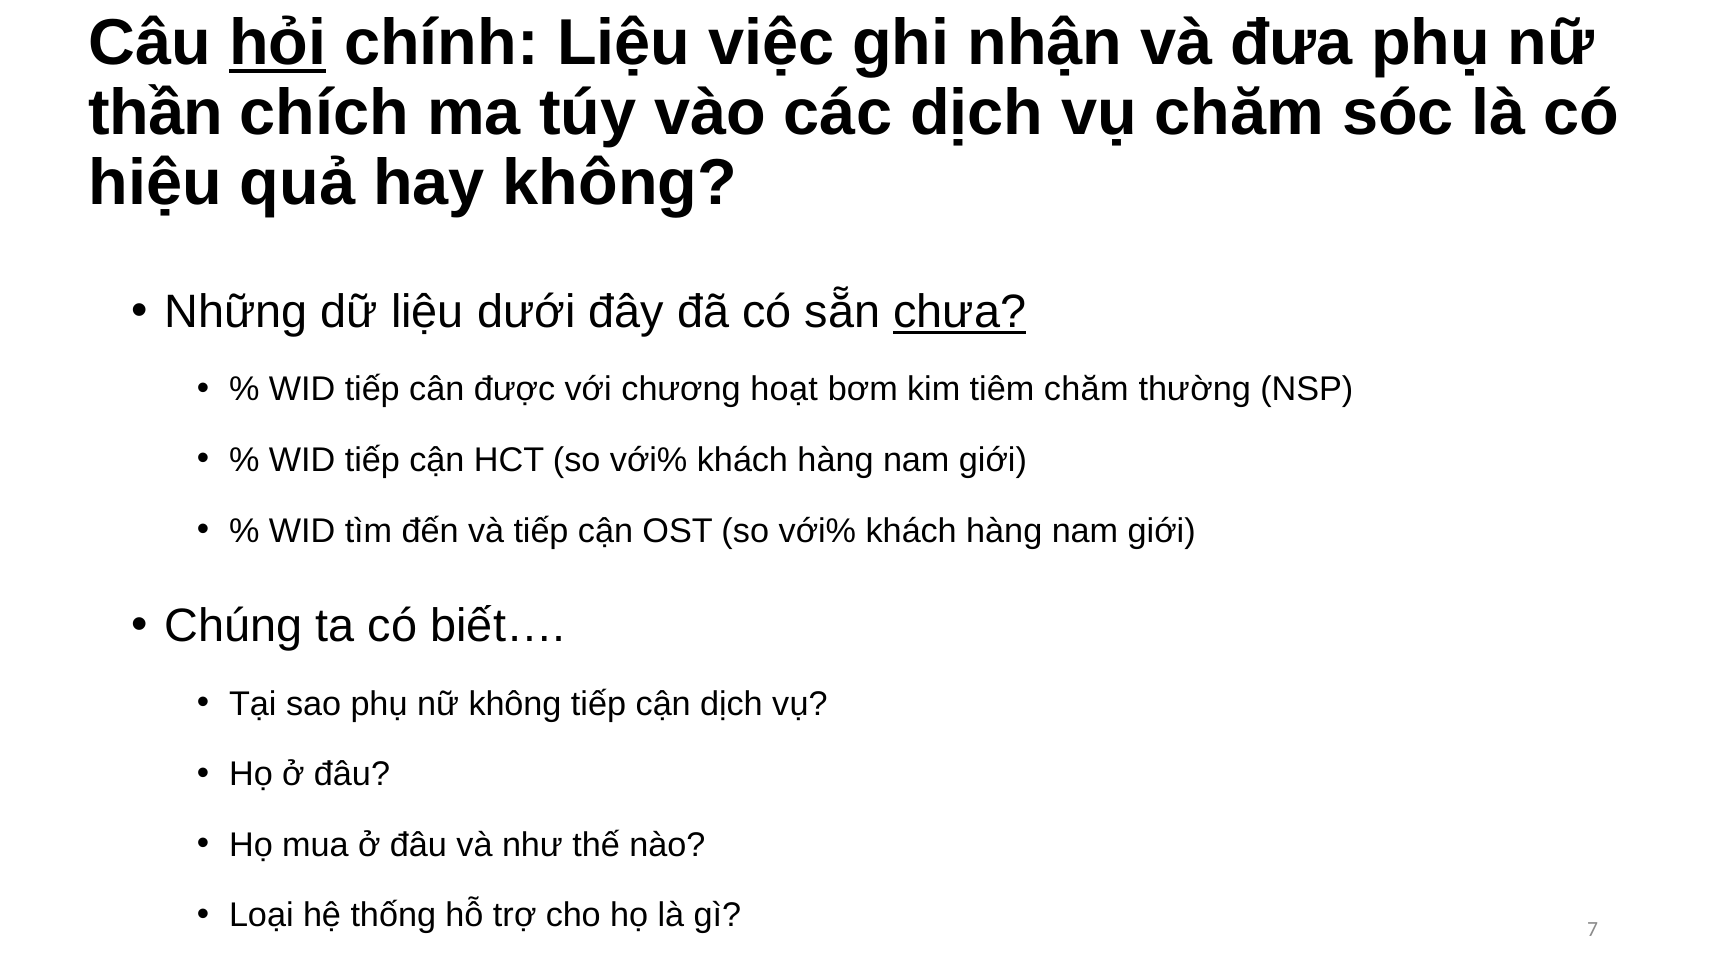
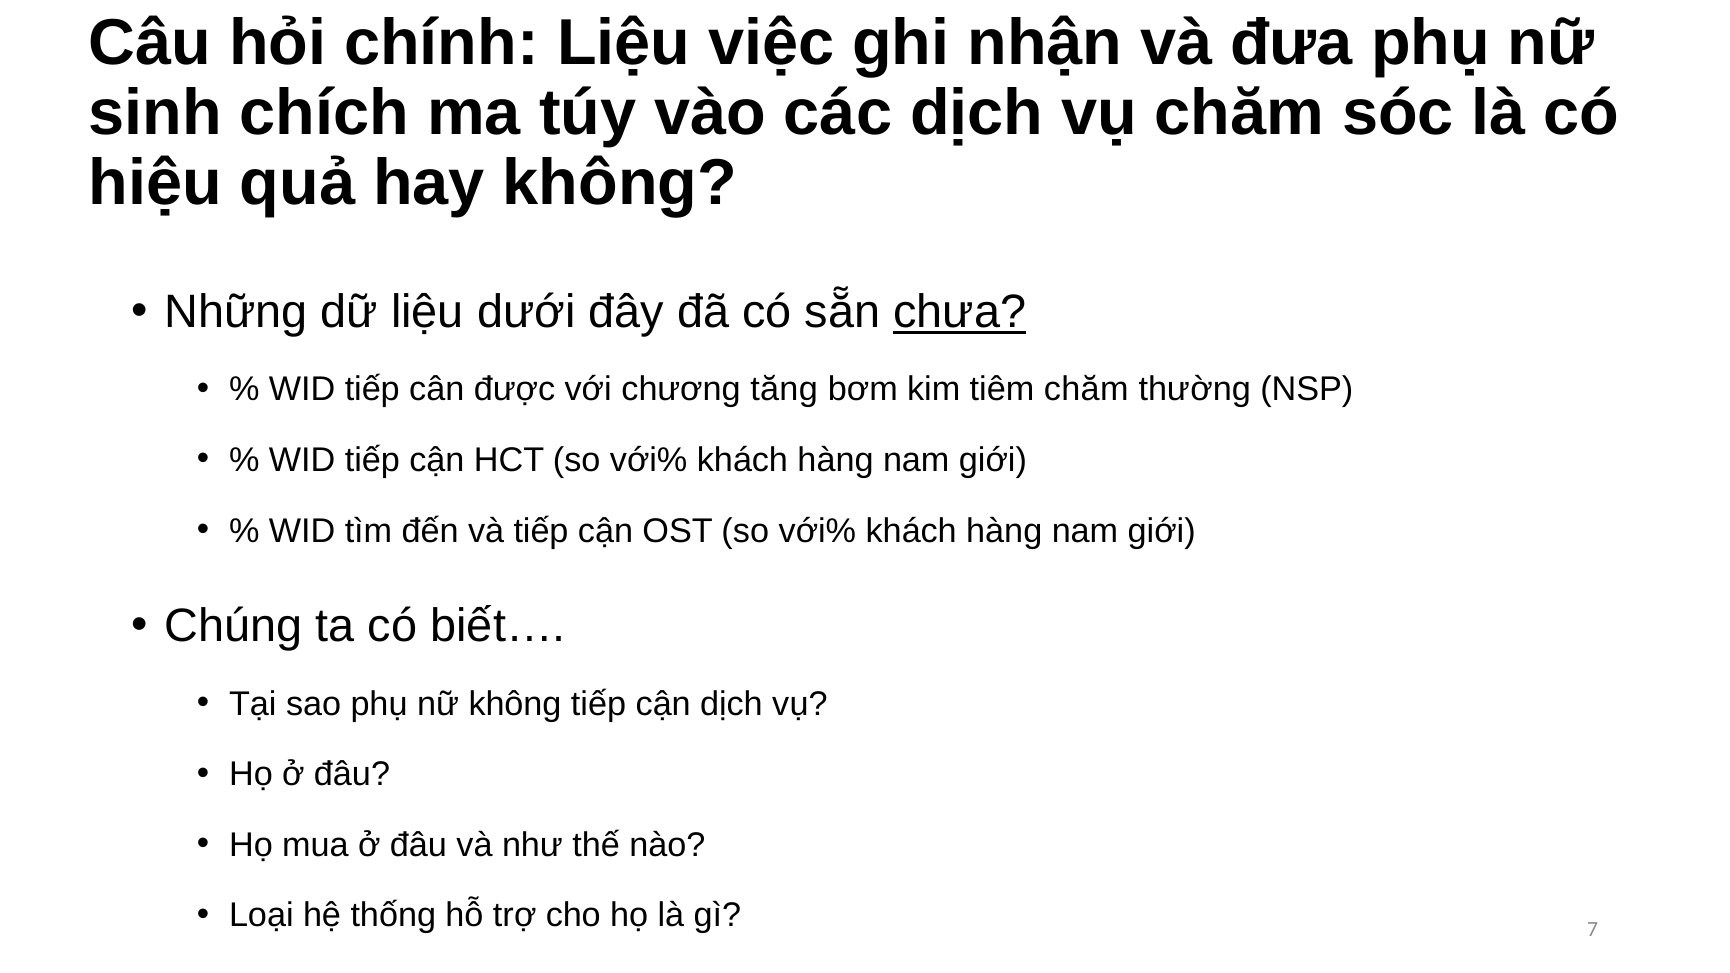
hỏi underline: present -> none
thần: thần -> sinh
hoạt: hoạt -> tăng
